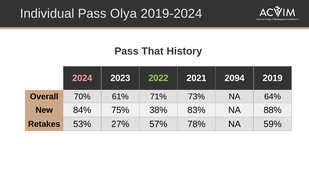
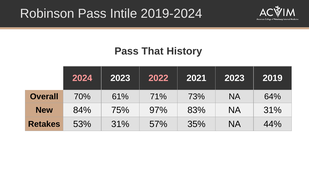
Individual: Individual -> Robinson
Olya: Olya -> Intile
2022 colour: light green -> pink
2021 2094: 2094 -> 2023
38%: 38% -> 97%
NA 88%: 88% -> 31%
53% 27%: 27% -> 31%
78%: 78% -> 35%
59%: 59% -> 44%
